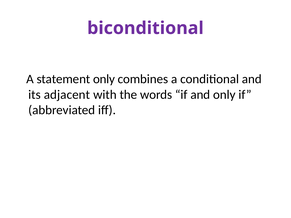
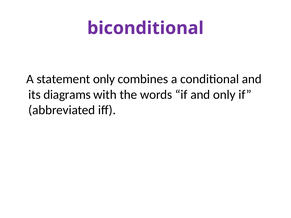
adjacent: adjacent -> diagrams
